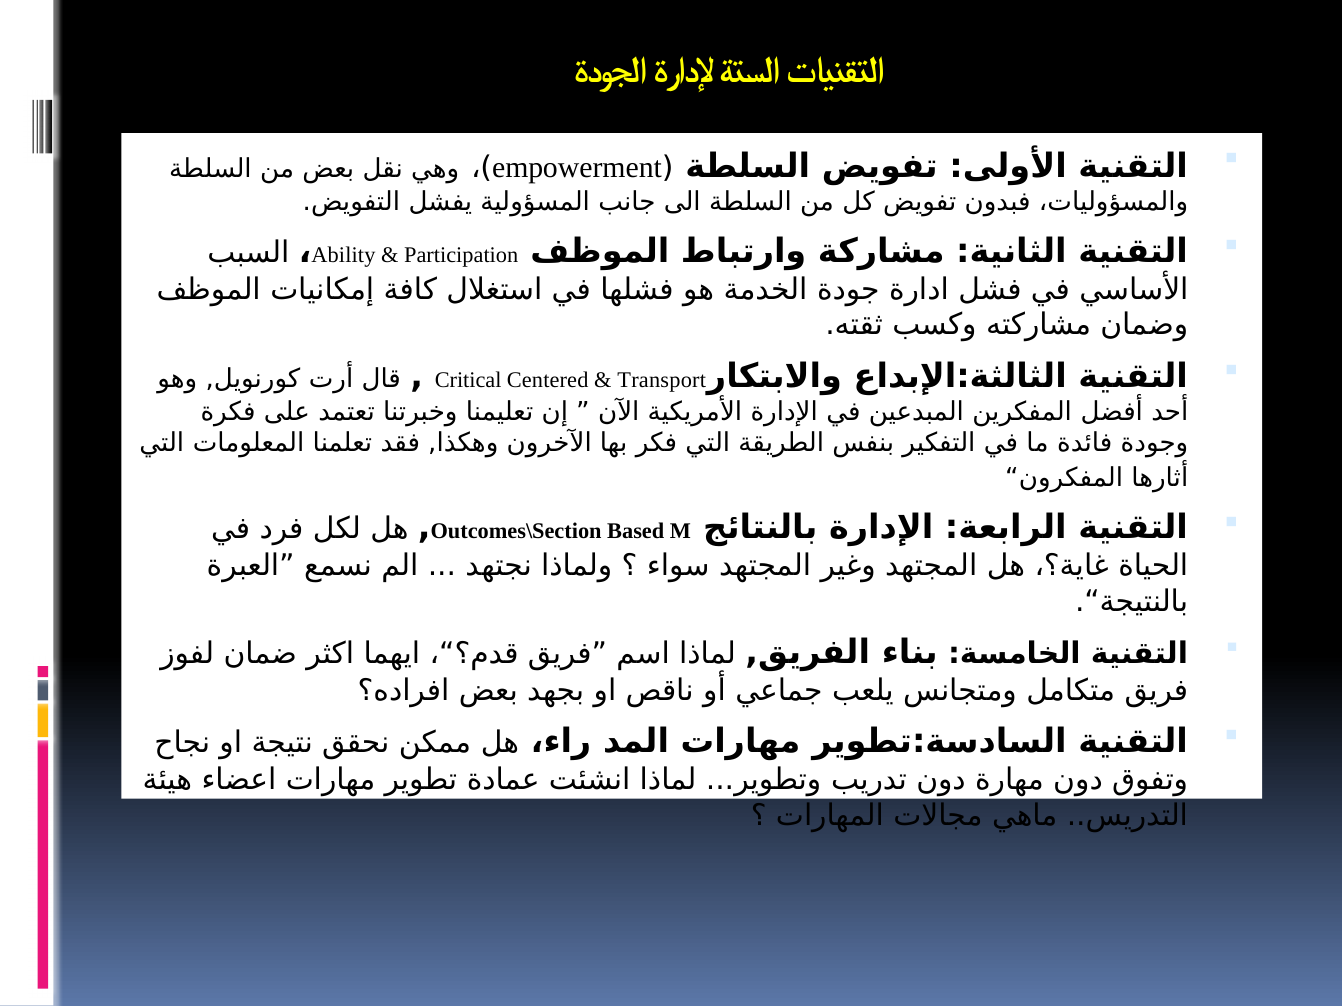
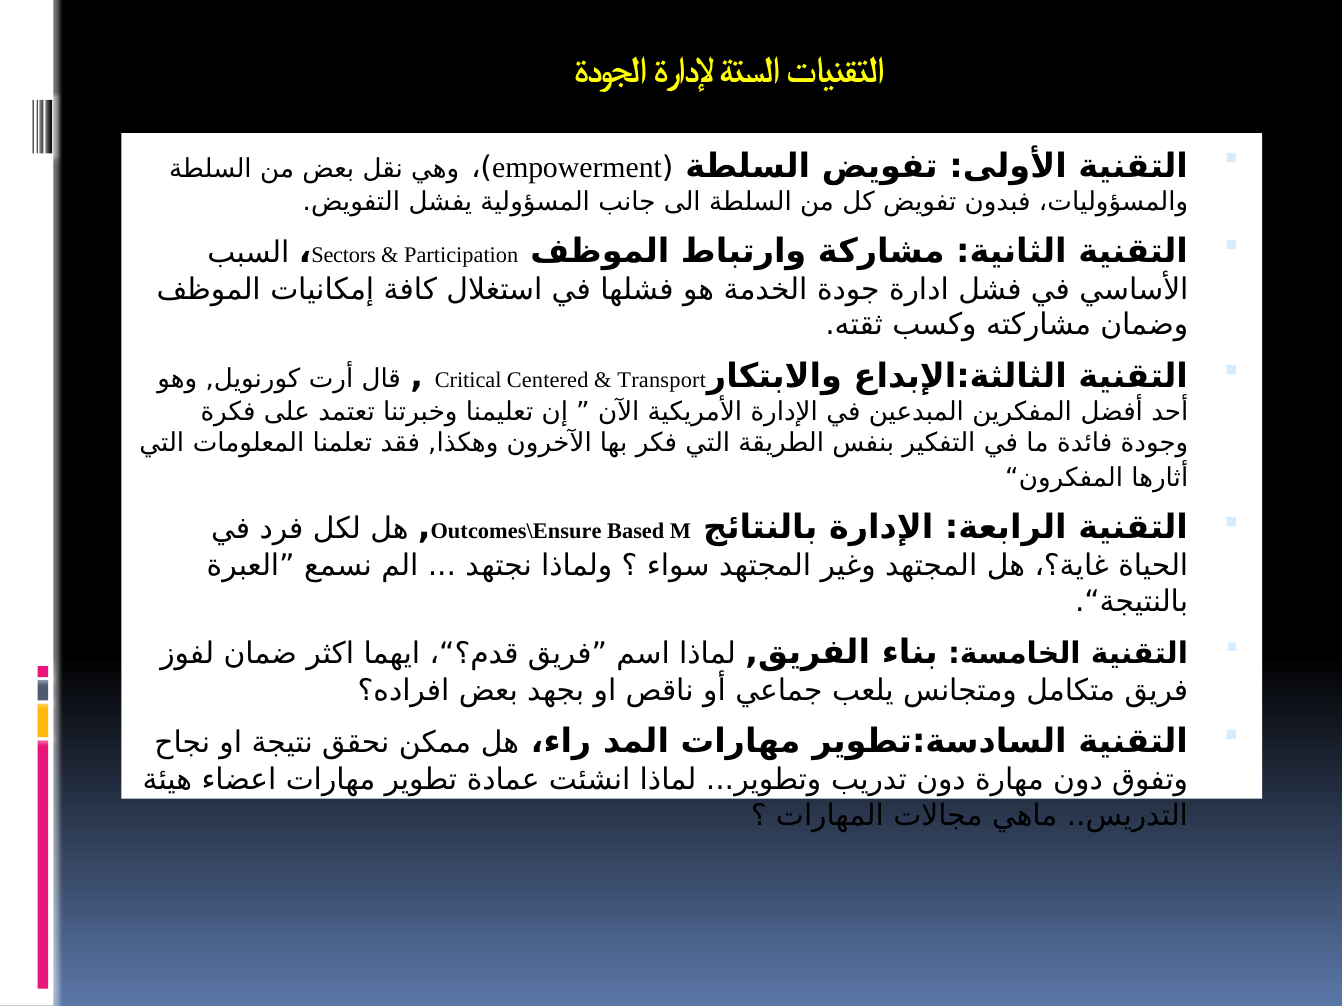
Ability: Ability -> Sectors
Outcomes\Section: Outcomes\Section -> Outcomes\Ensure
